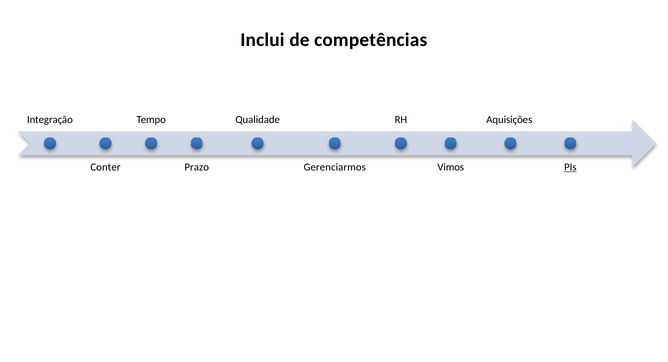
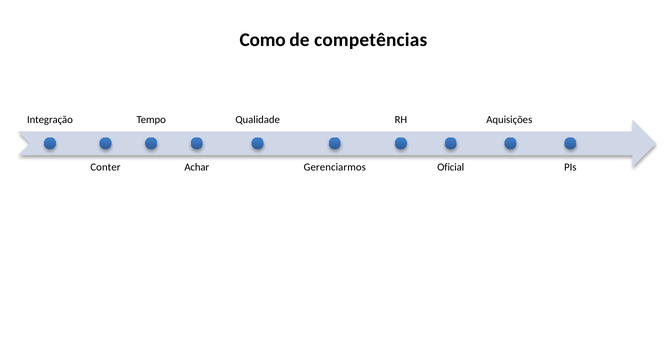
Inclui: Inclui -> Como
Prazo: Prazo -> Achar
Vimos: Vimos -> Oficial
PIs underline: present -> none
